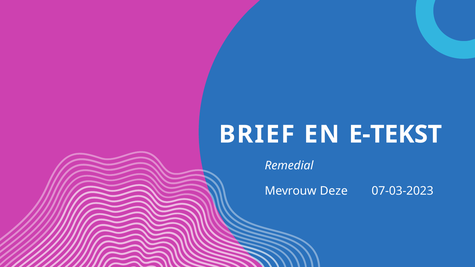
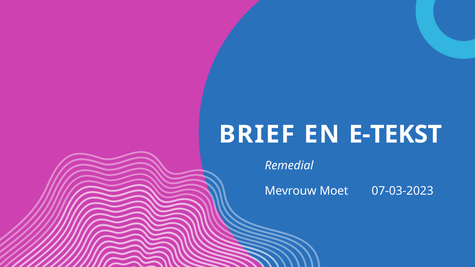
Deze: Deze -> Moet
